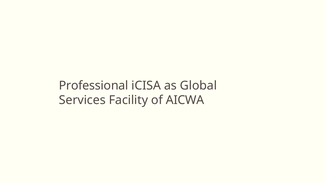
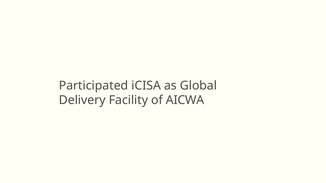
Professional: Professional -> Participated
Services: Services -> Delivery
